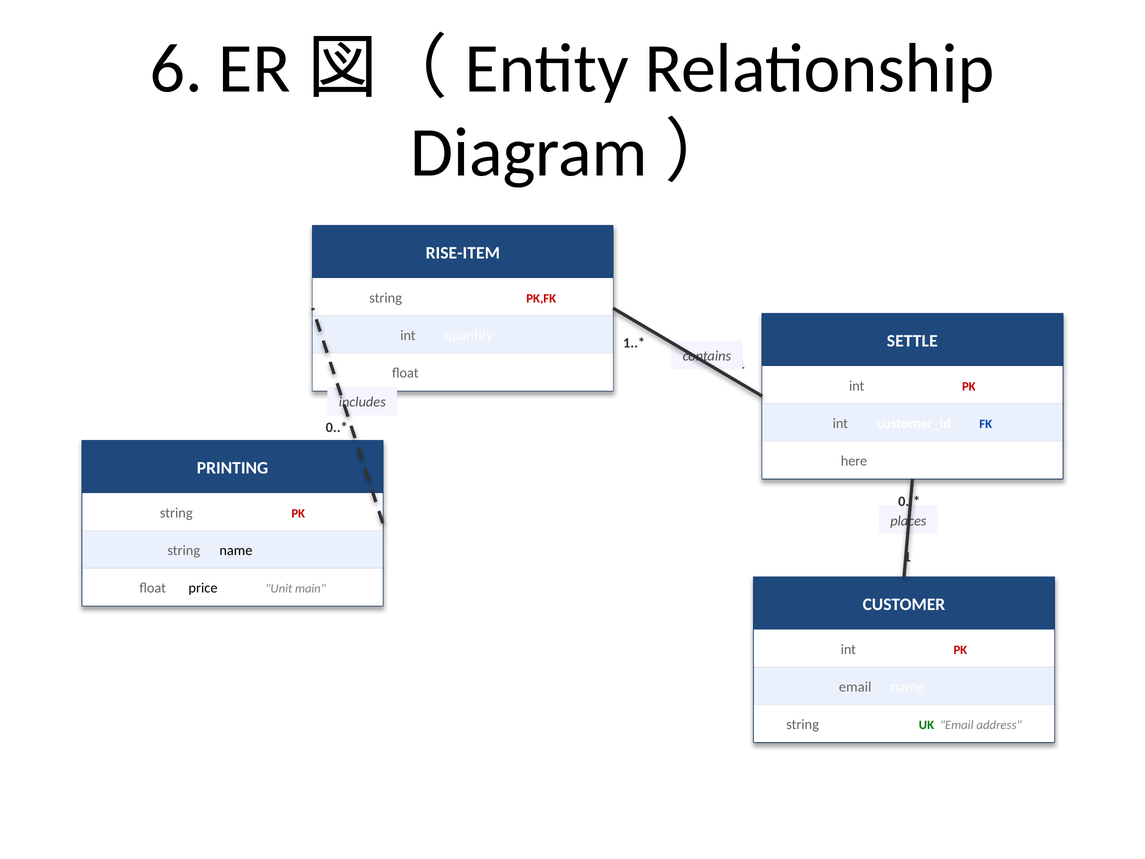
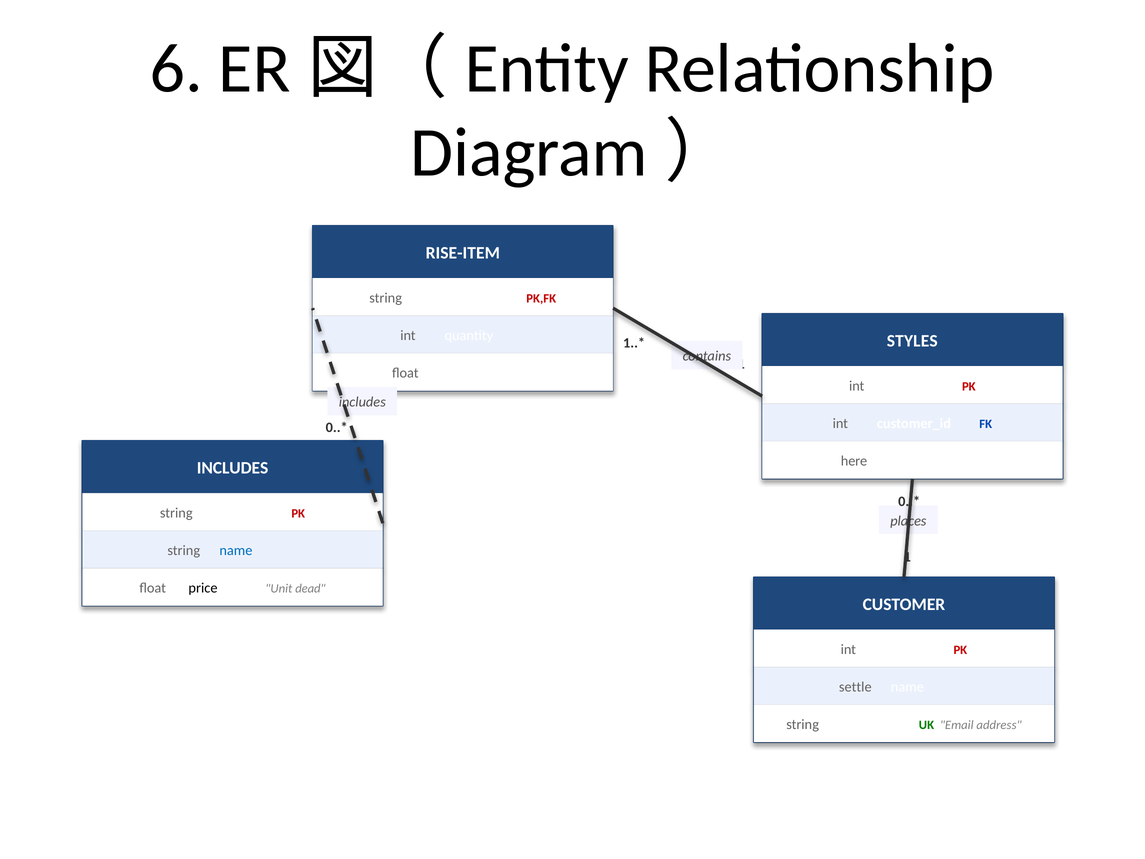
SETTLE: SETTLE -> STYLES
PRINTING at (233, 468): PRINTING -> INCLUDES
name at (236, 550) colour: black -> blue
main: main -> dead
email at (855, 687): email -> settle
